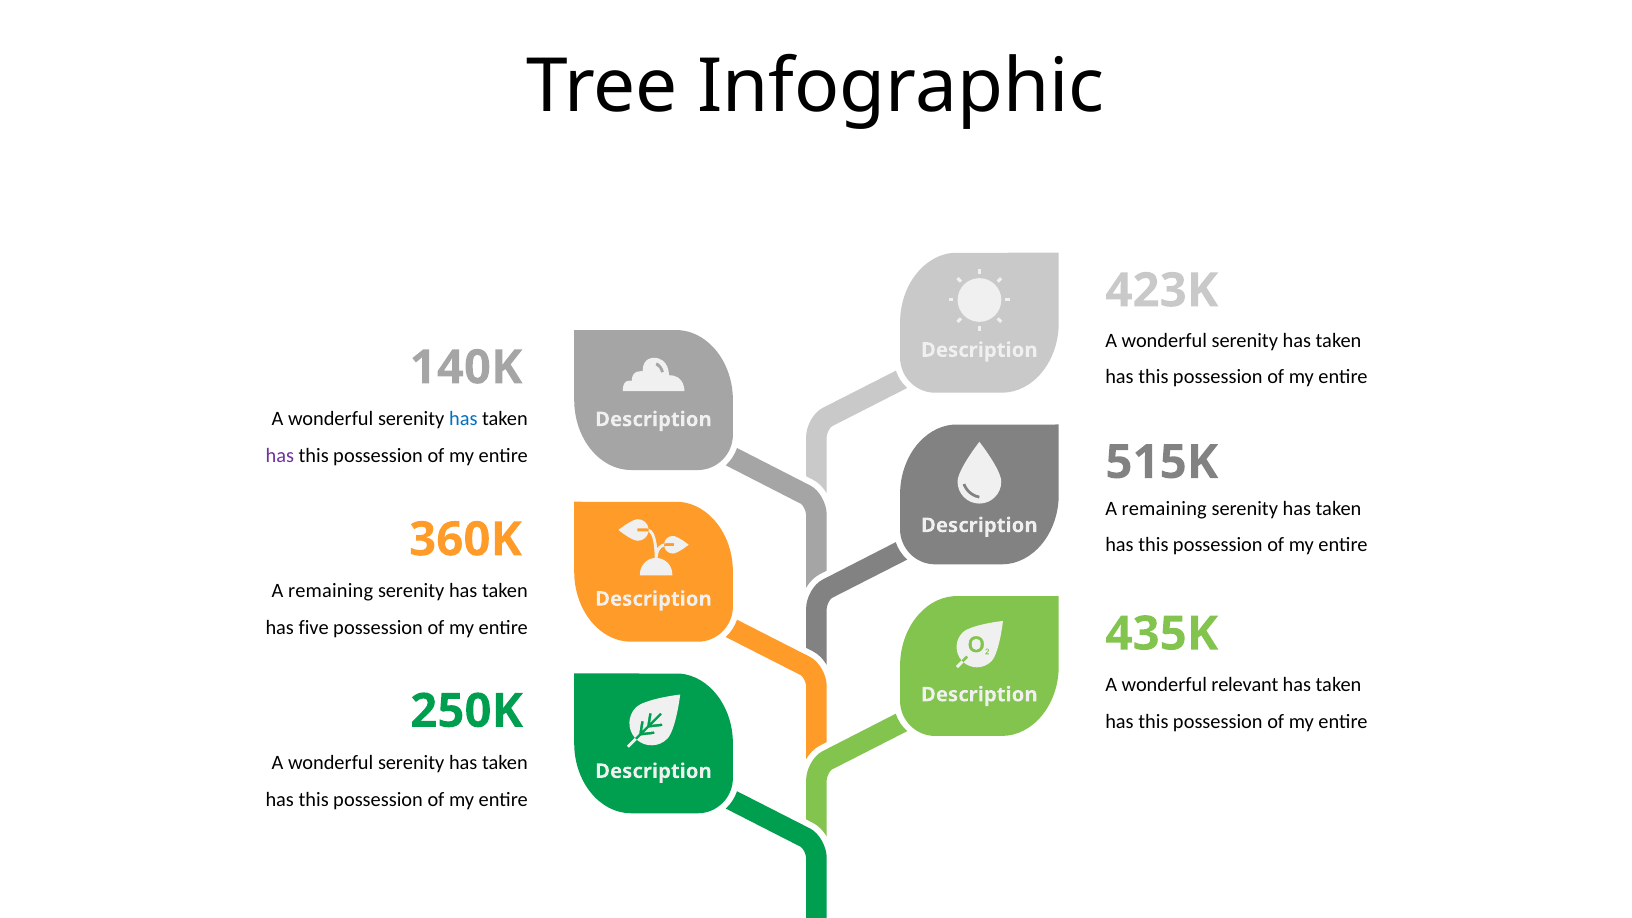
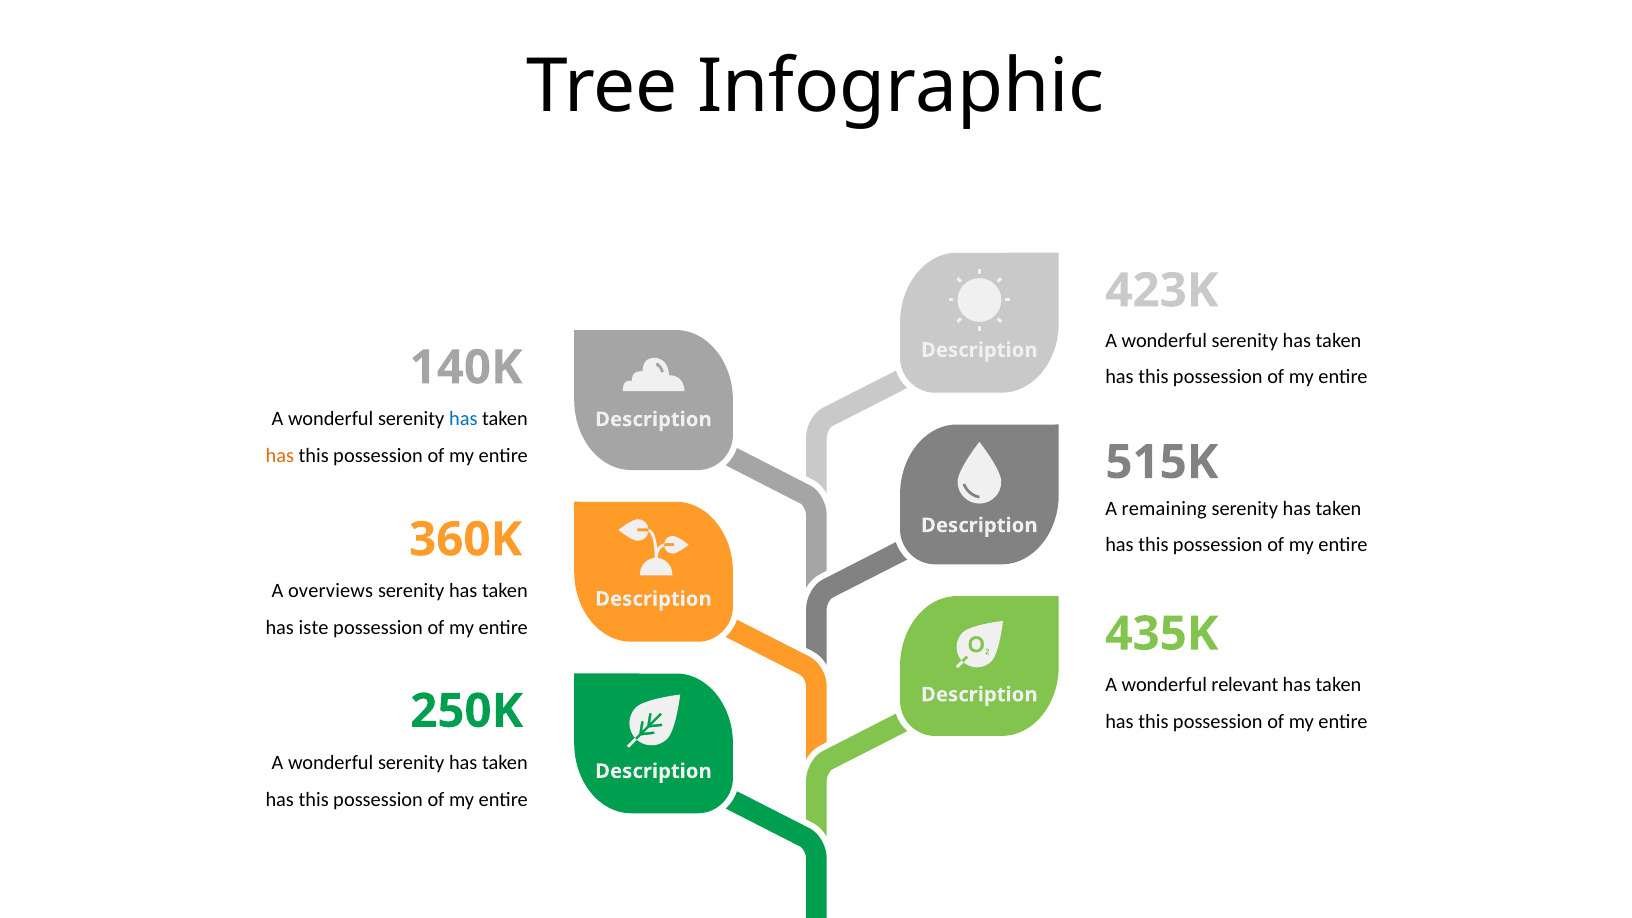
has at (280, 456) colour: purple -> orange
remaining at (331, 591): remaining -> overviews
five: five -> iste
